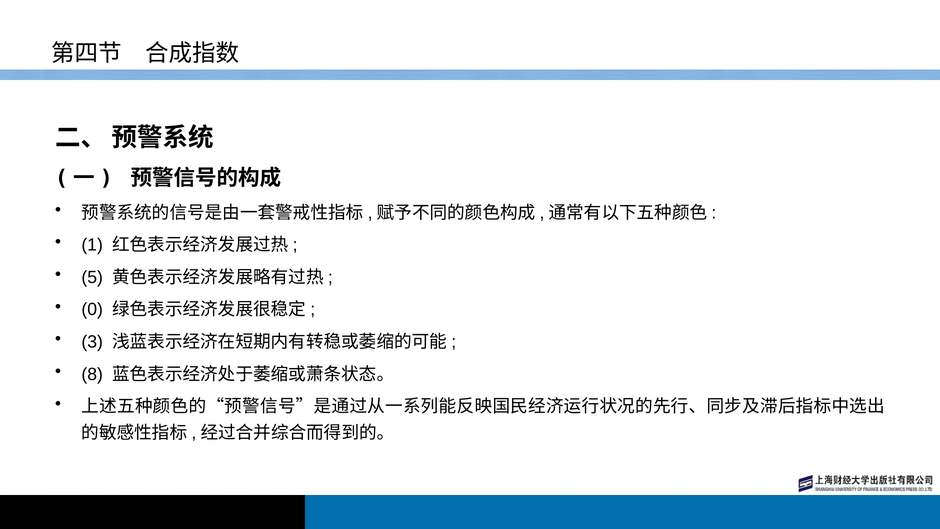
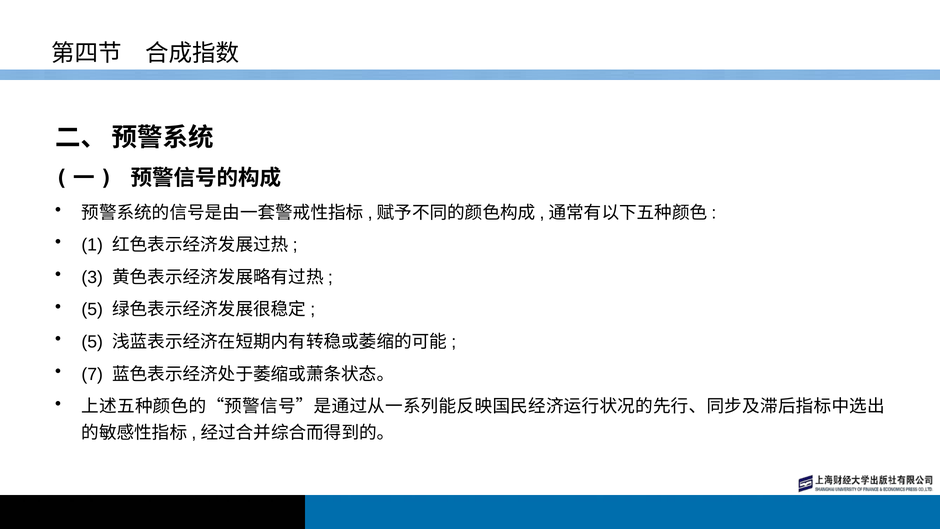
5: 5 -> 3
0 at (92, 310): 0 -> 5
3 at (92, 342): 3 -> 5
8: 8 -> 7
